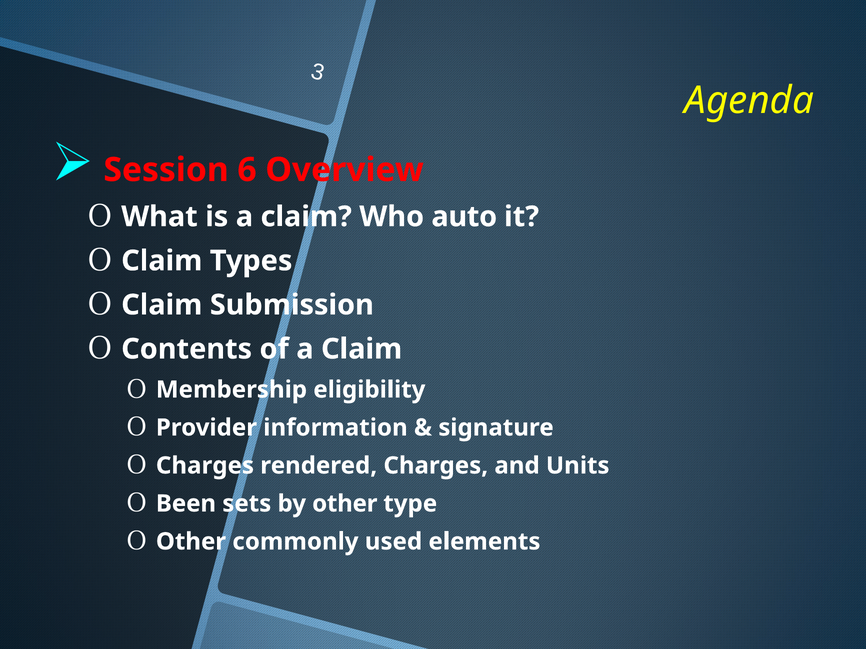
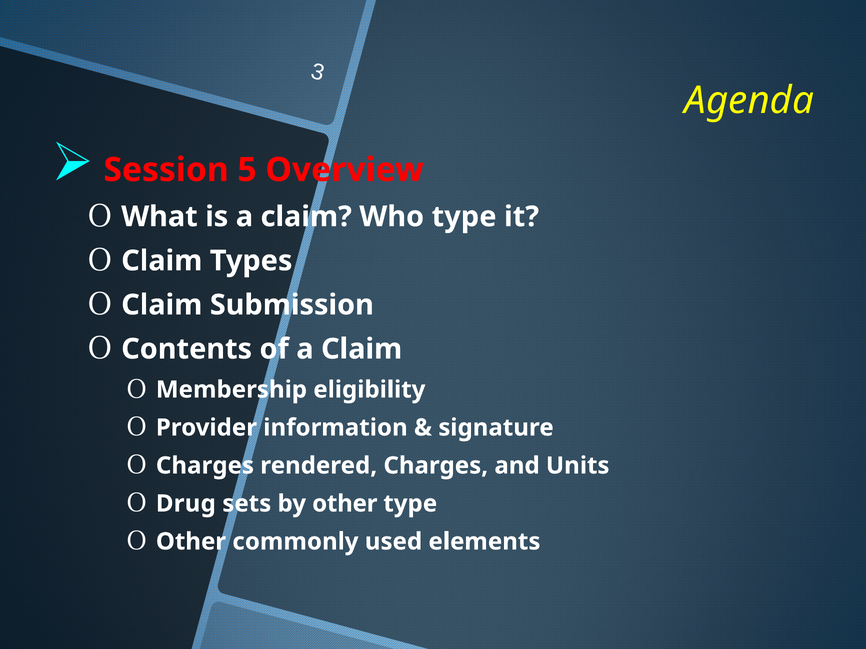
6: 6 -> 5
Who auto: auto -> type
Been: Been -> Drug
